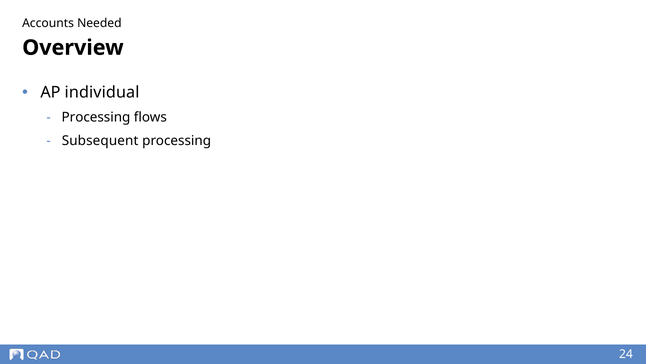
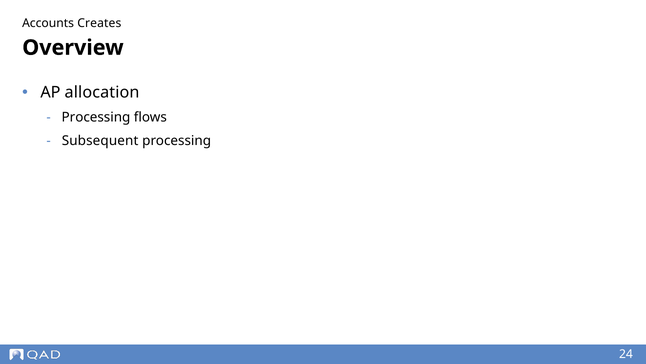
Needed: Needed -> Creates
individual: individual -> allocation
